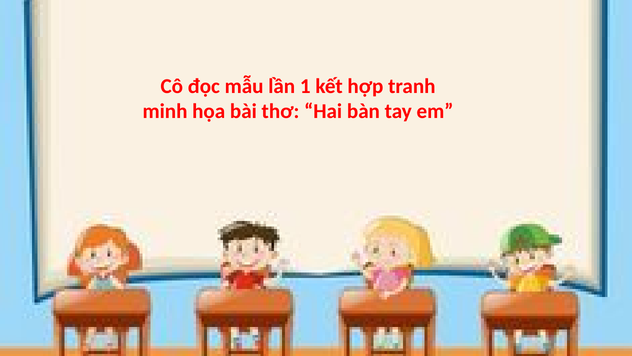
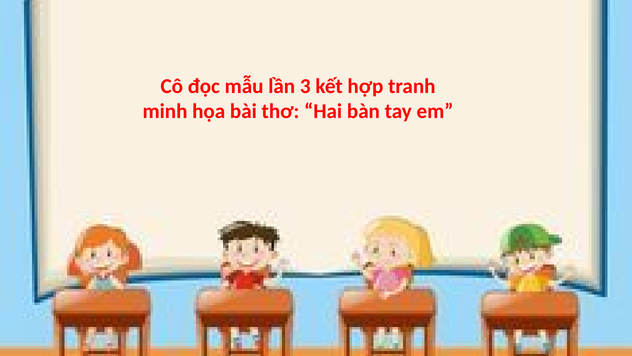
1: 1 -> 3
